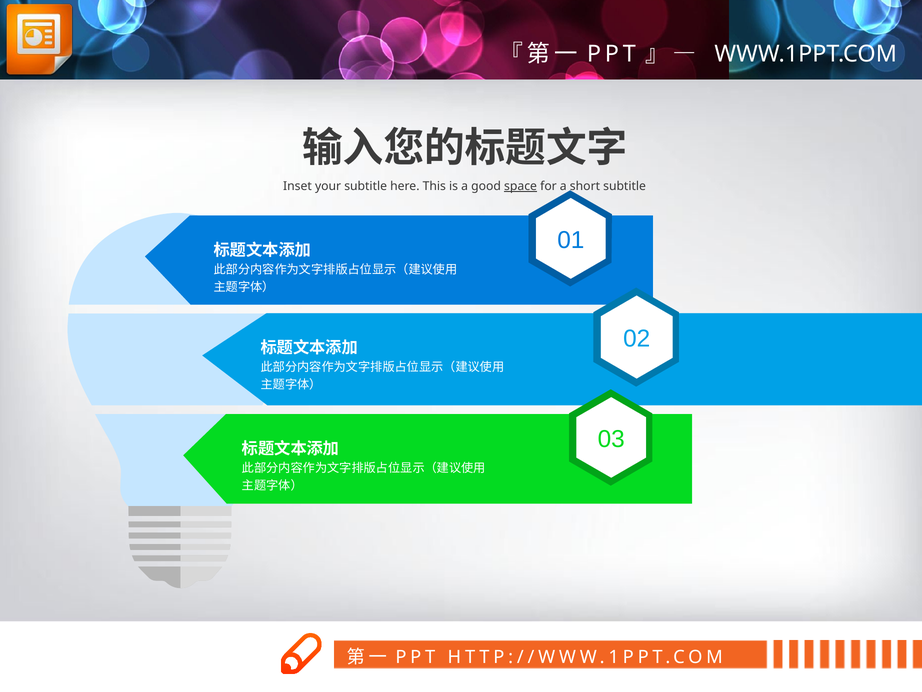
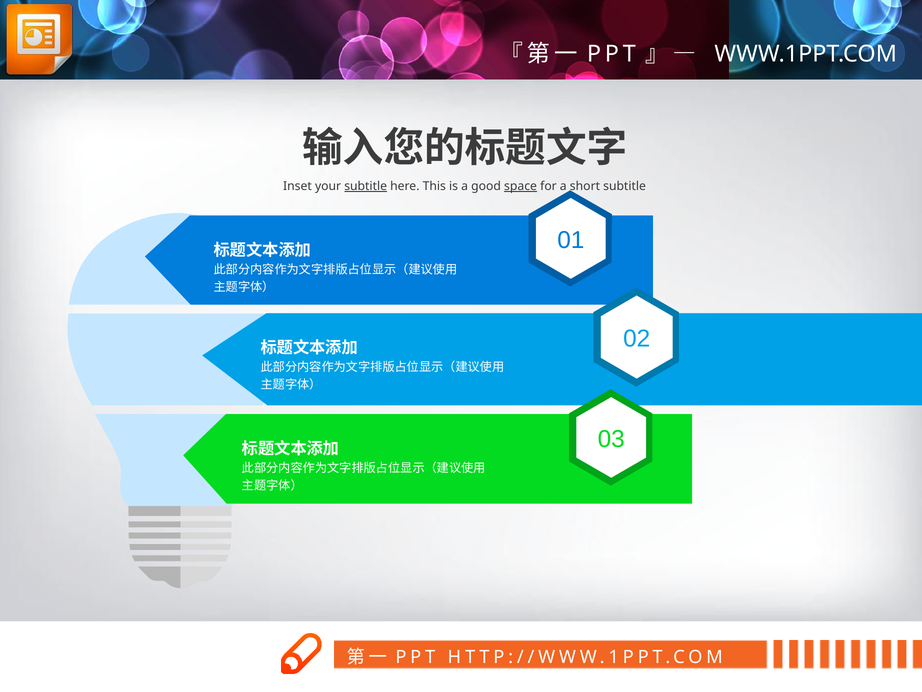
subtitle at (366, 186) underline: none -> present
